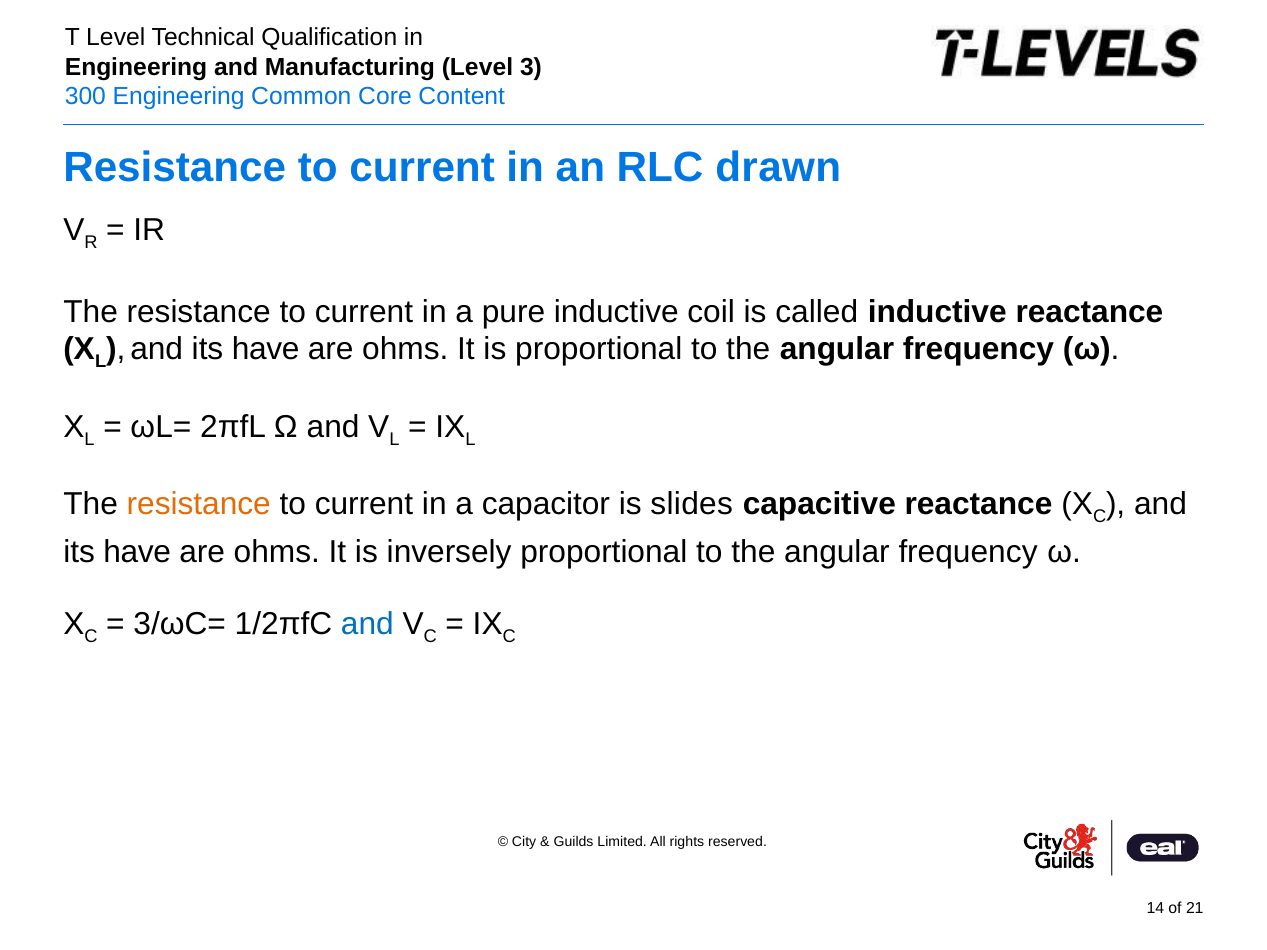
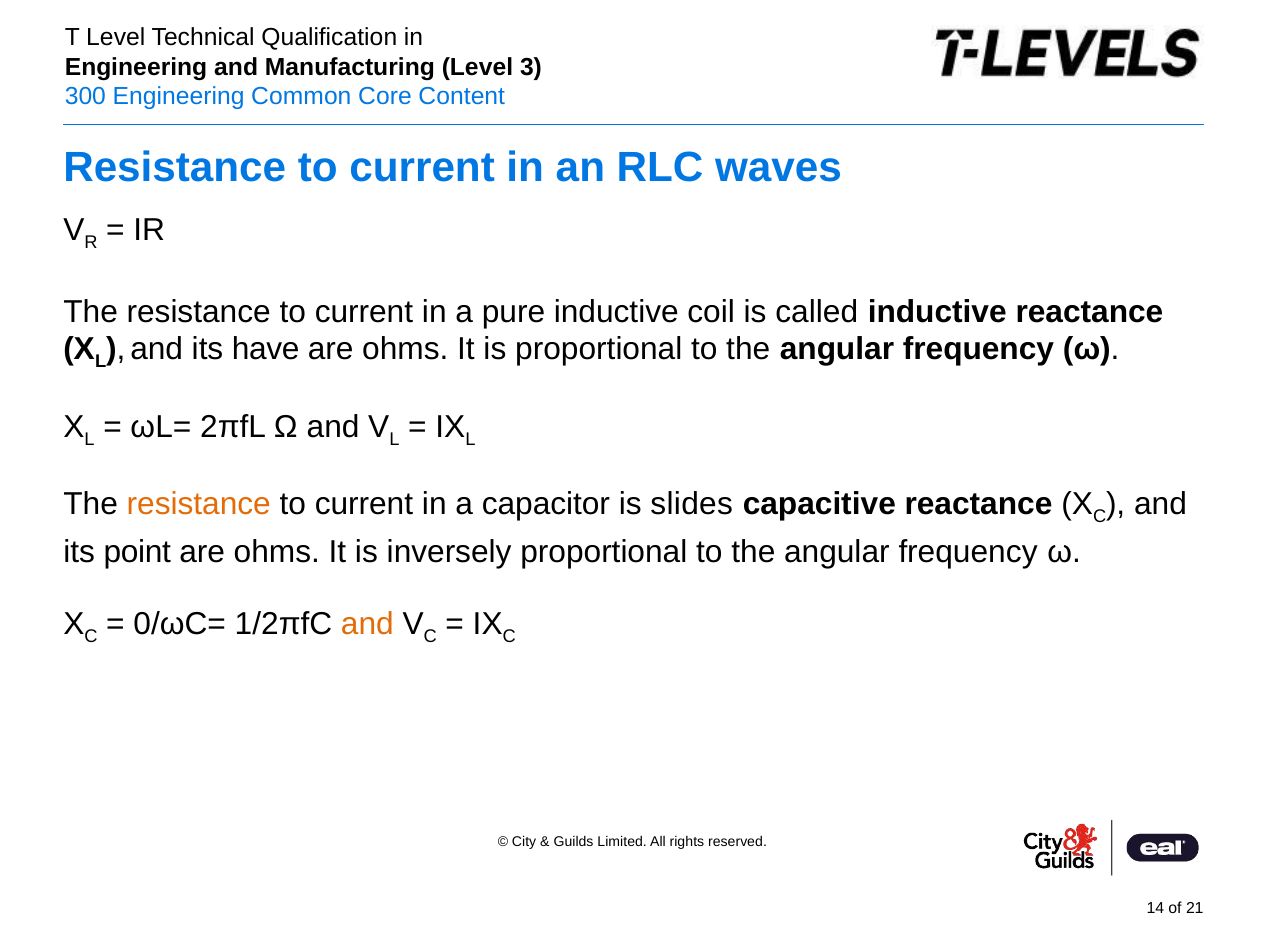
drawn: drawn -> waves
have at (137, 552): have -> point
3/ωC=: 3/ωC= -> 0/ωC=
and at (367, 624) colour: blue -> orange
